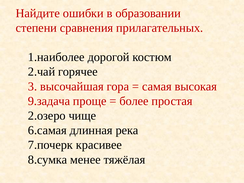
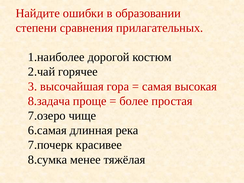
9.задача: 9.задача -> 8.задача
2.озеро: 2.озеро -> 7.озеро
